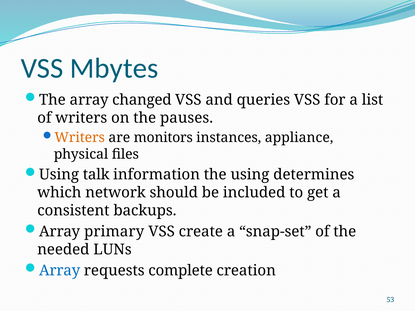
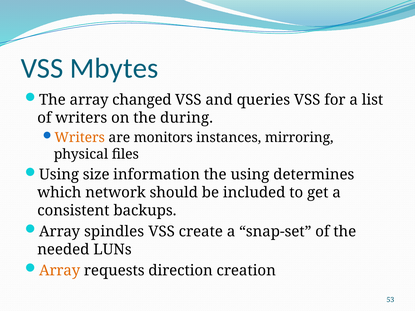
pauses: pauses -> during
appliance: appliance -> mirroring
talk: talk -> size
primary: primary -> spindles
Array at (60, 271) colour: blue -> orange
complete: complete -> direction
